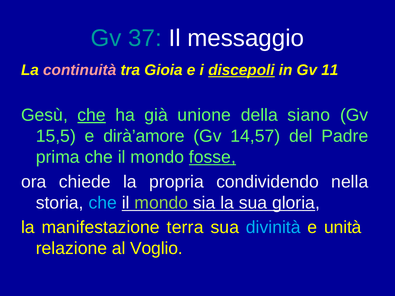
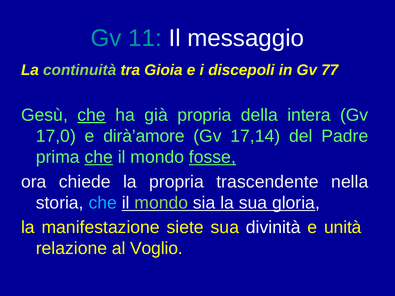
37: 37 -> 11
continuità colour: pink -> light green
discepoli underline: present -> none
11: 11 -> 77
già unione: unione -> propria
siano: siano -> intera
15,5: 15,5 -> 17,0
14,57: 14,57 -> 17,14
che at (99, 157) underline: none -> present
condividendo: condividendo -> trascendente
terra: terra -> siete
divinità colour: light blue -> white
